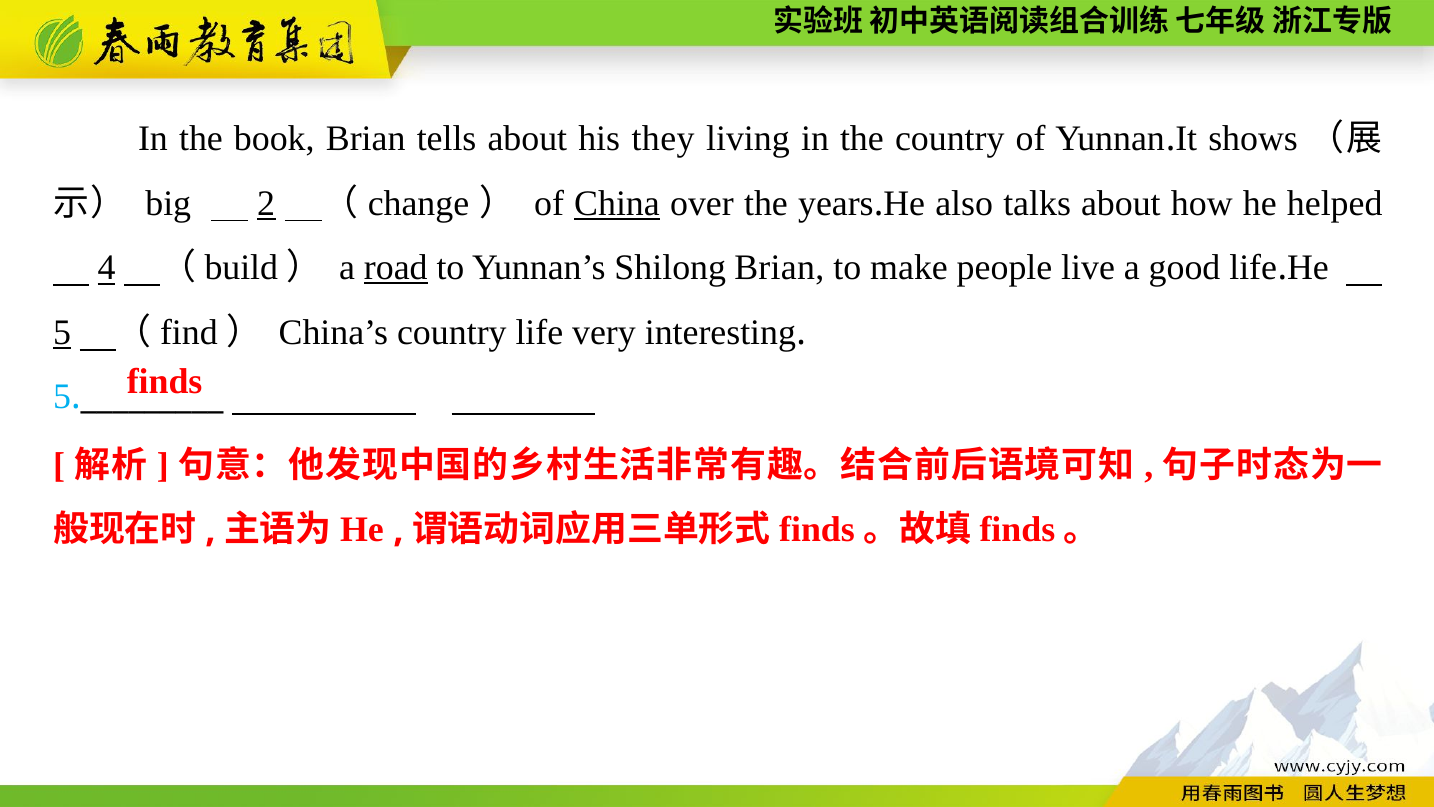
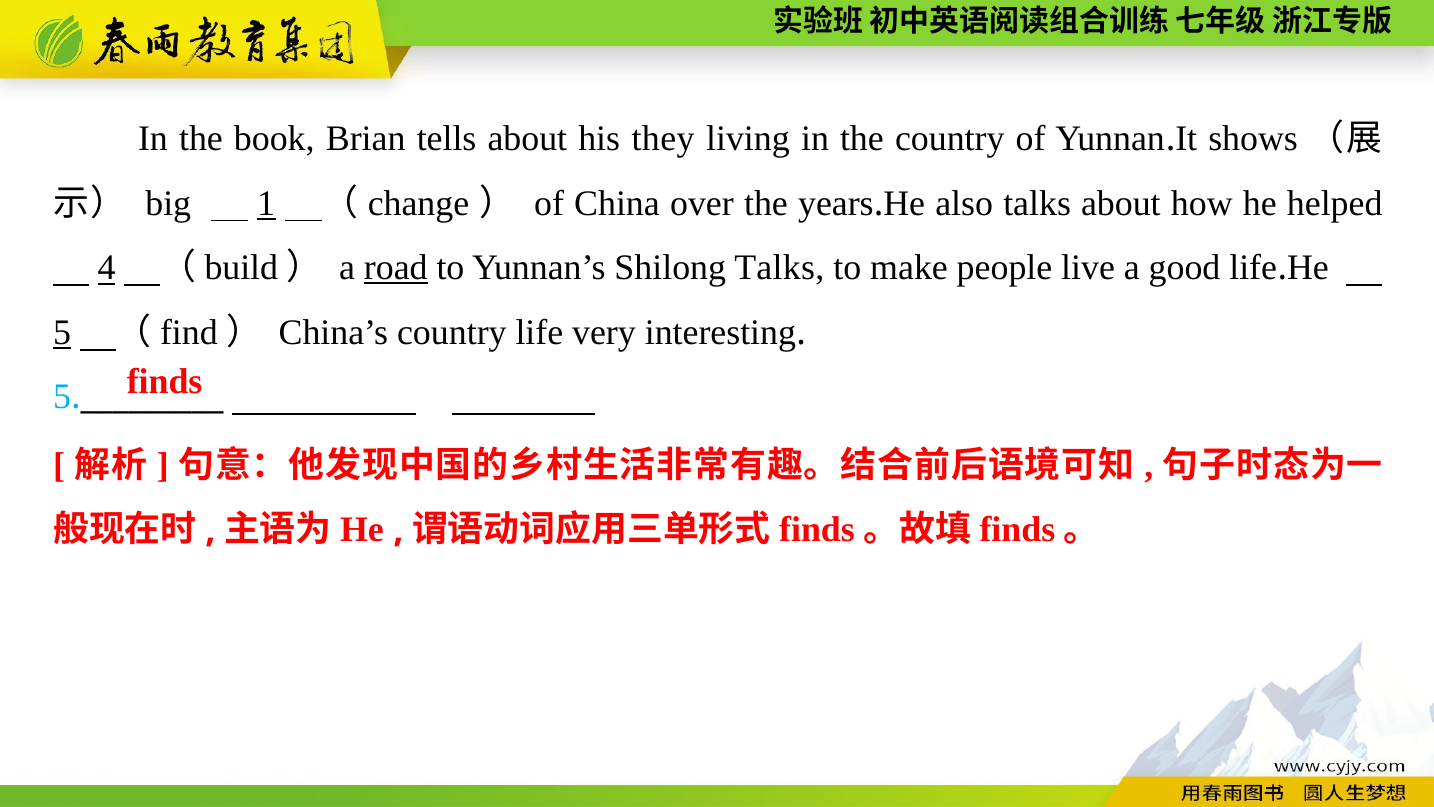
2: 2 -> 1
China underline: present -> none
Shilong Brian: Brian -> Talks
